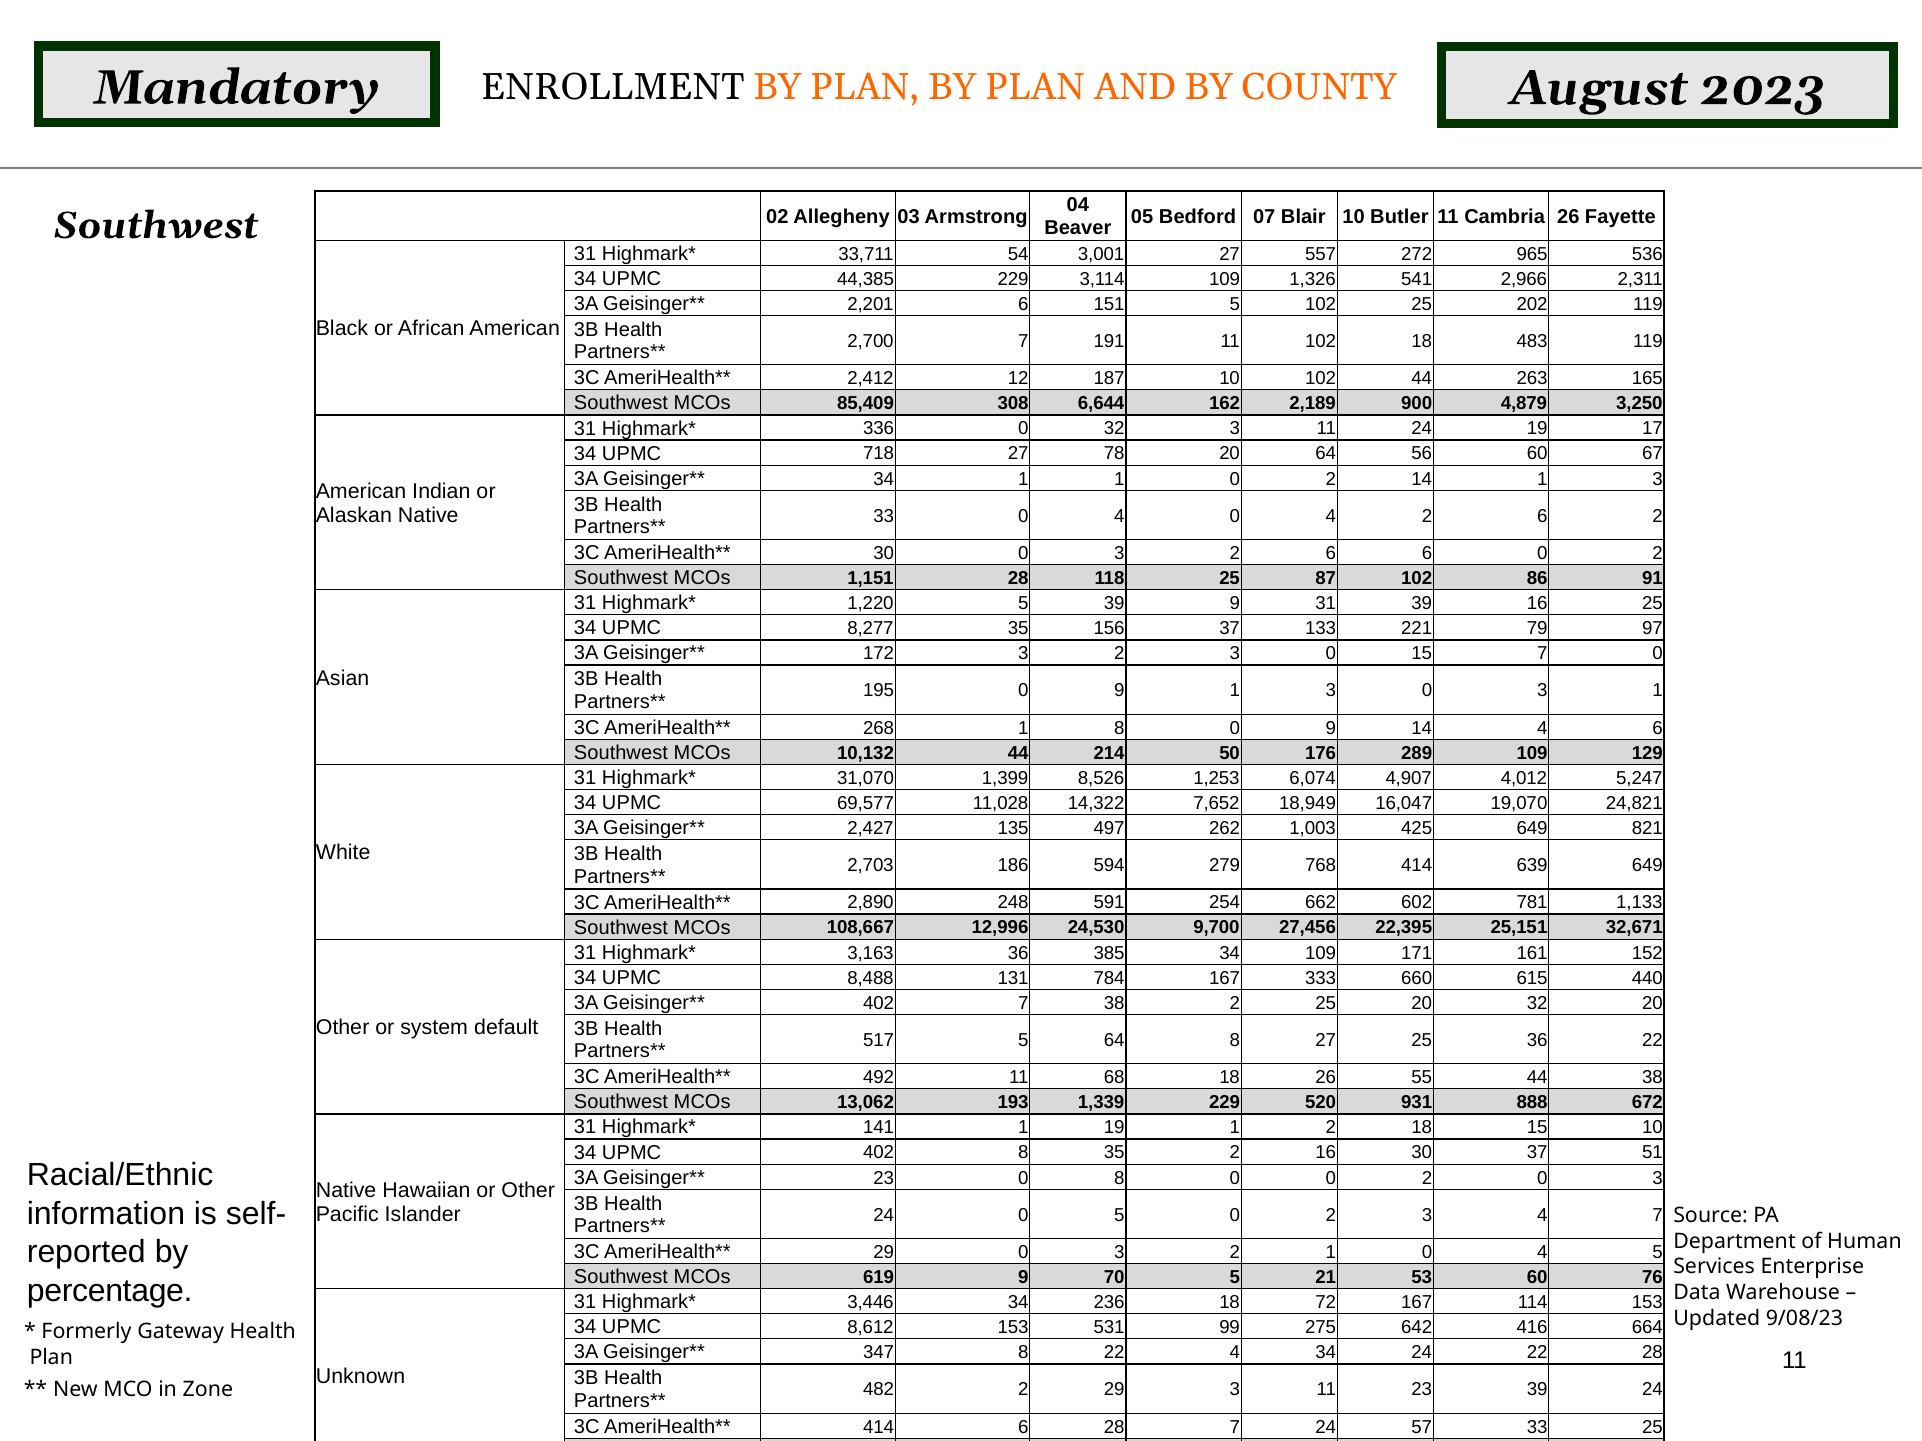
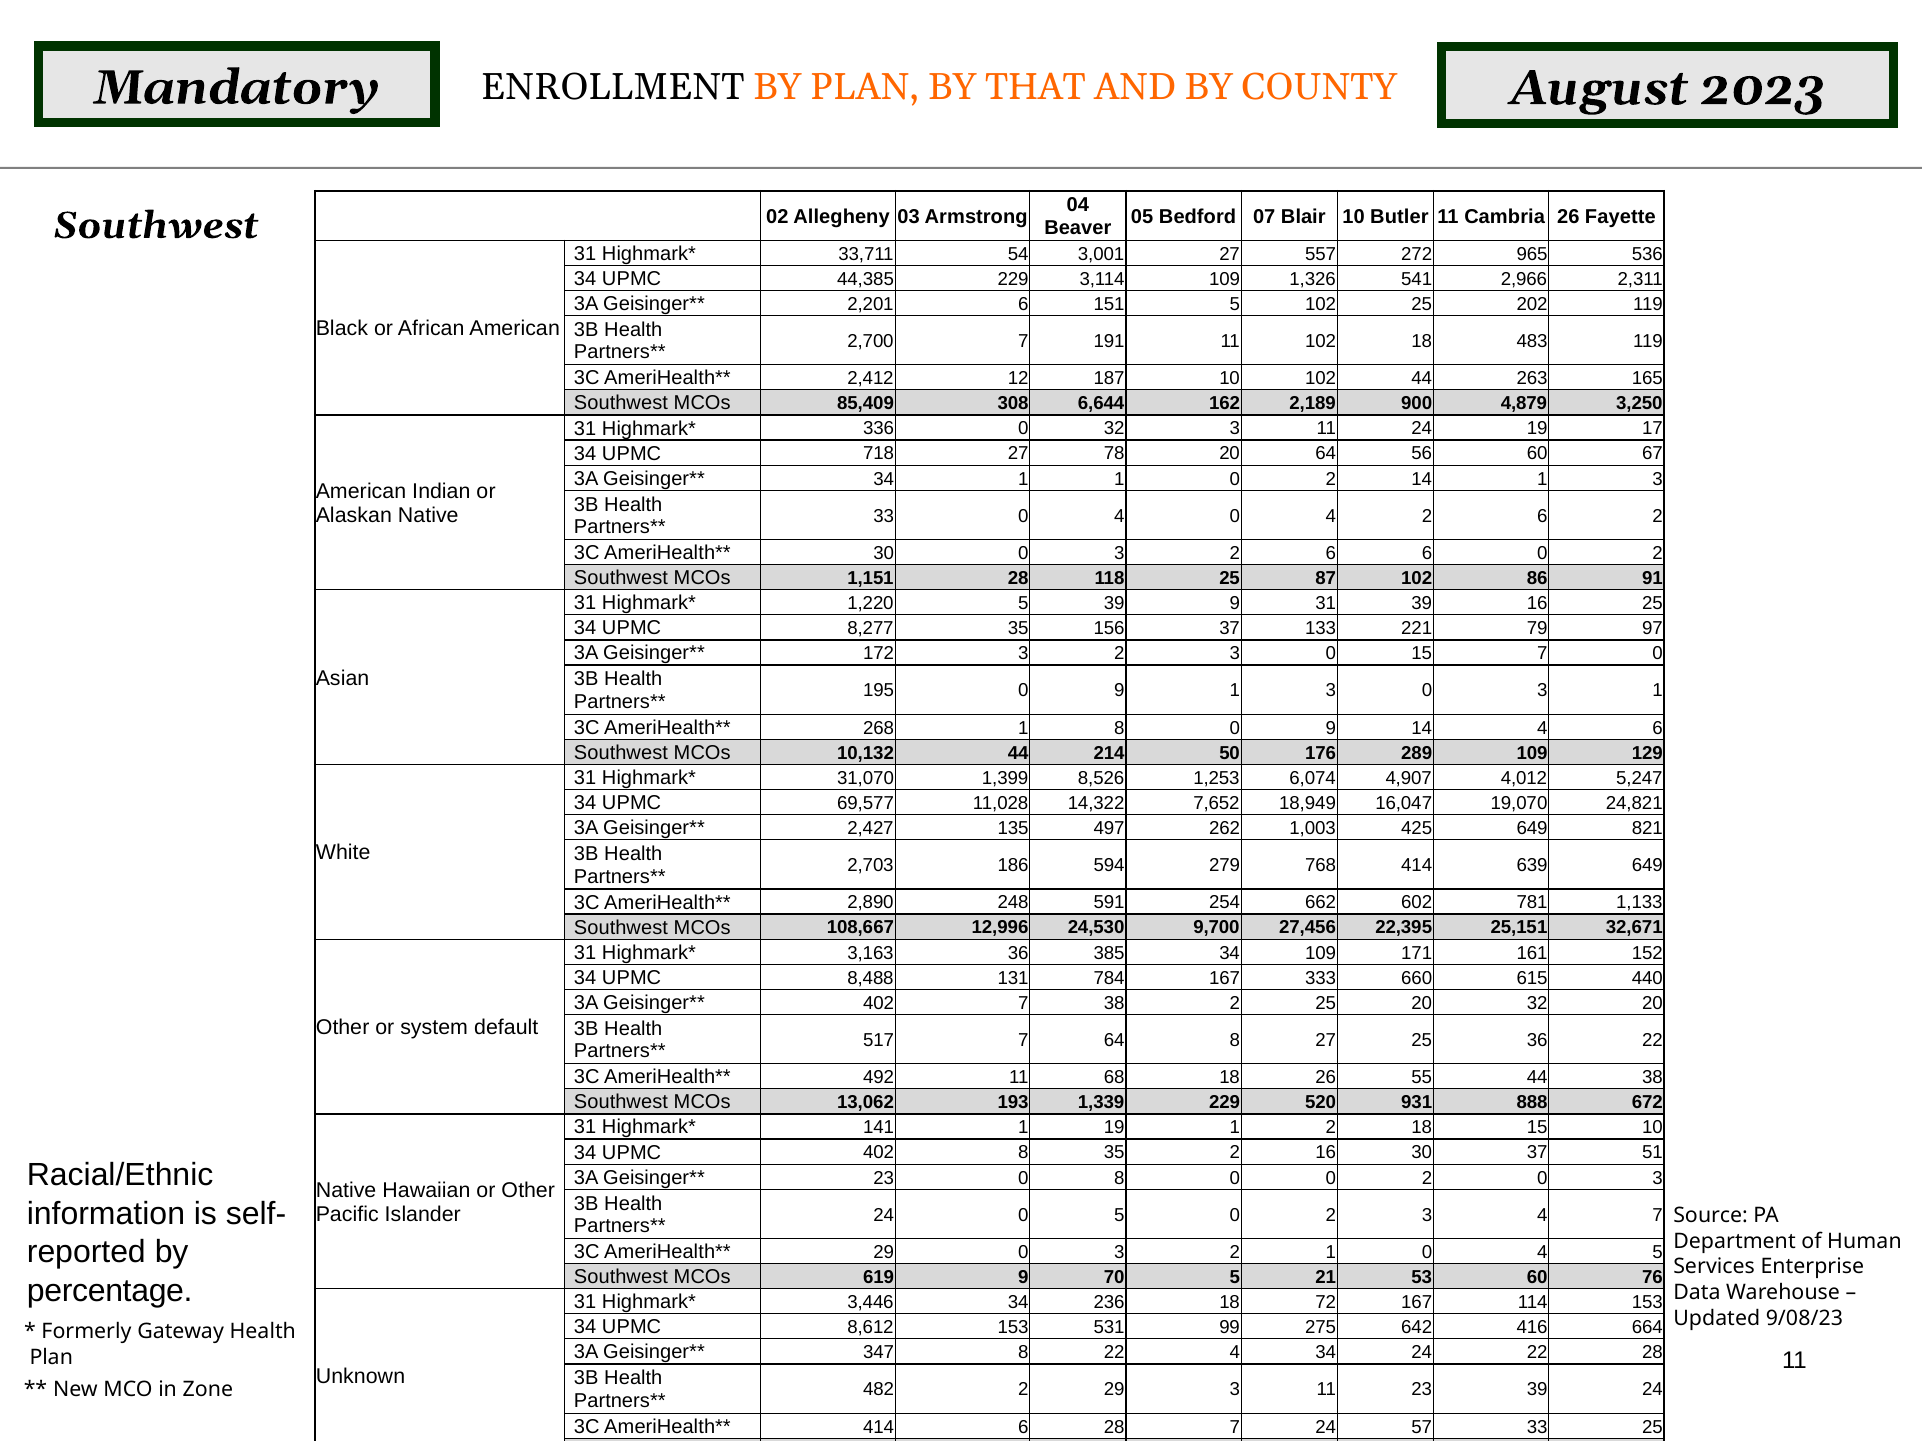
PLAN BY PLAN: PLAN -> THAT
517 5: 5 -> 7
